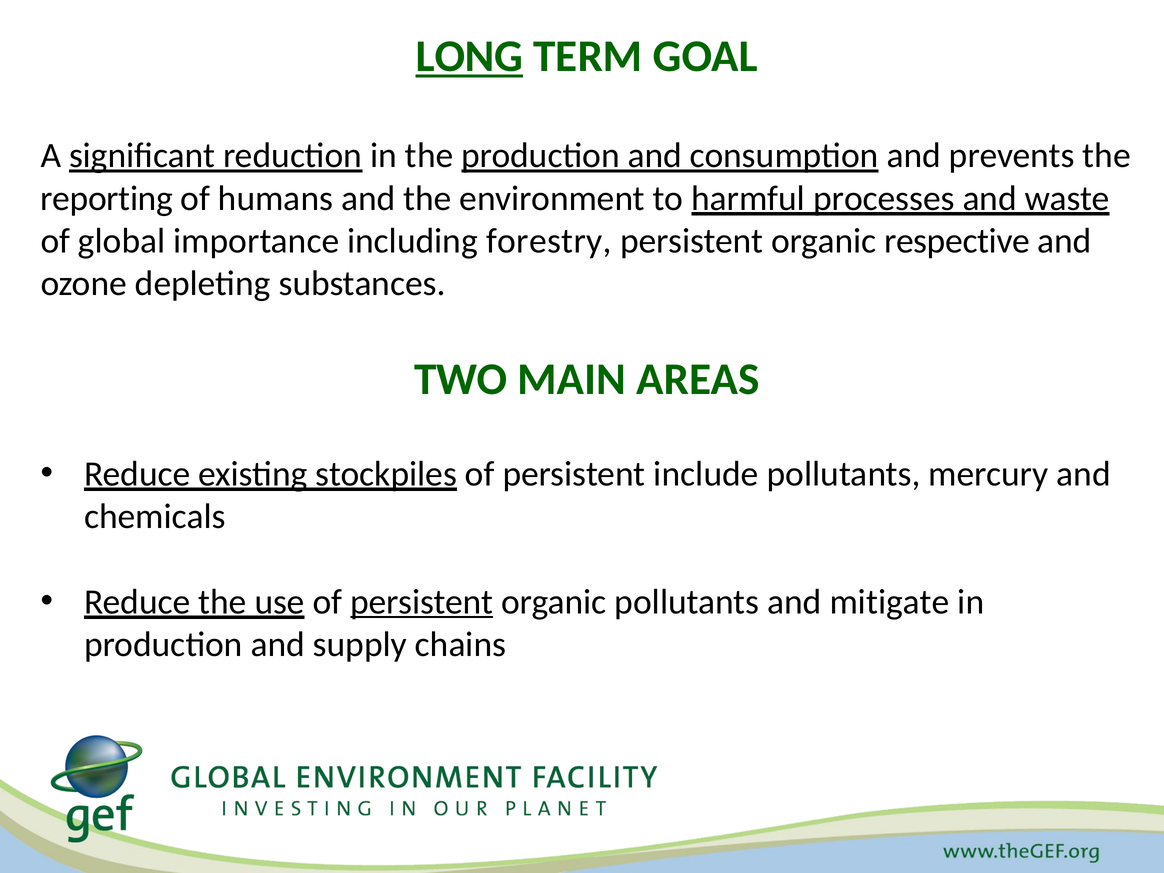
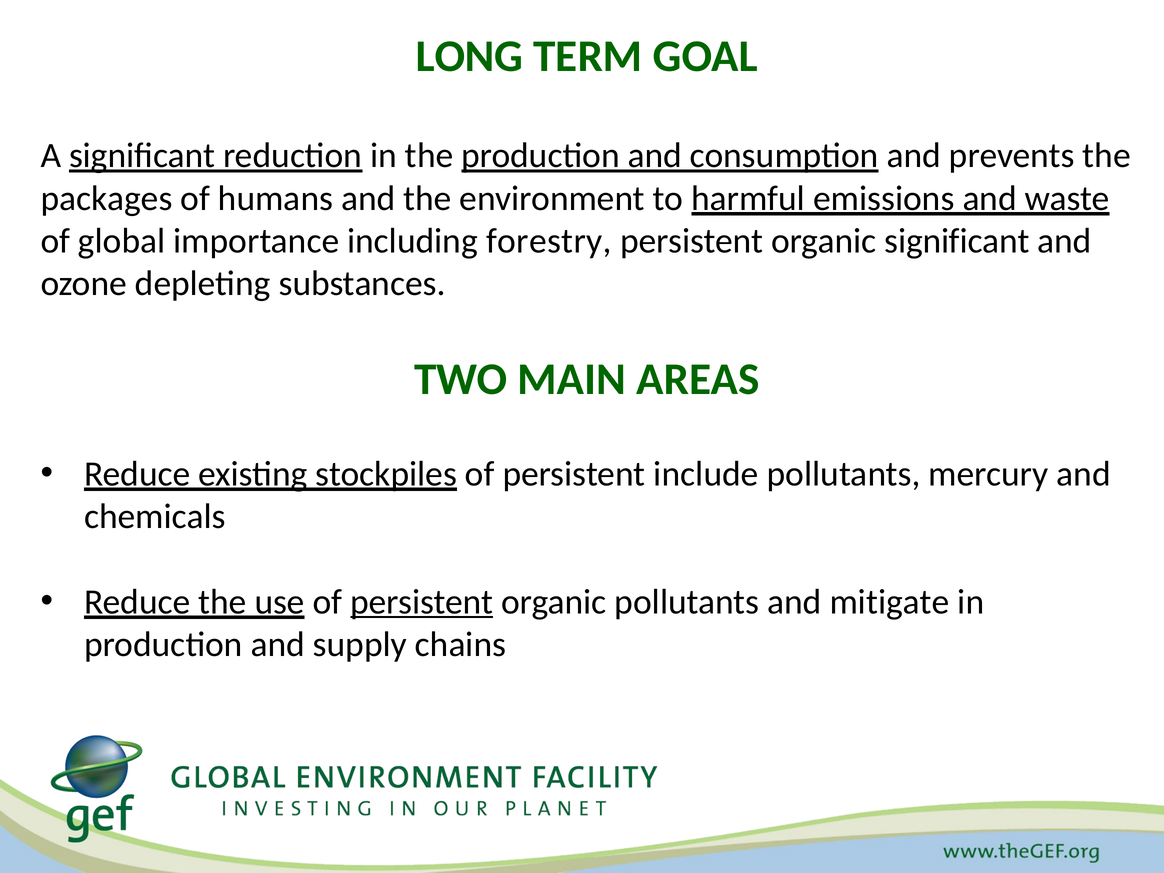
LONG underline: present -> none
reporting: reporting -> packages
processes: processes -> emissions
organic respective: respective -> significant
